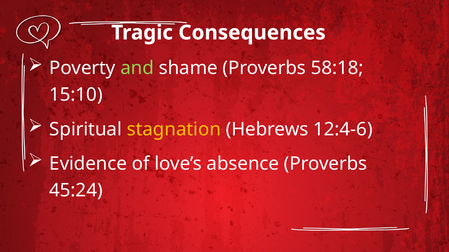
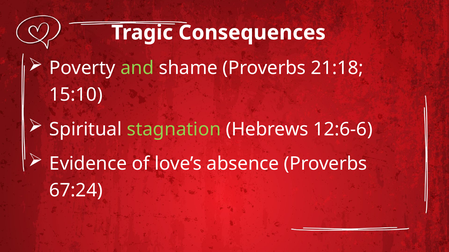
58:18: 58:18 -> 21:18
stagnation colour: yellow -> light green
12:4-6: 12:4-6 -> 12:6-6
45:24: 45:24 -> 67:24
